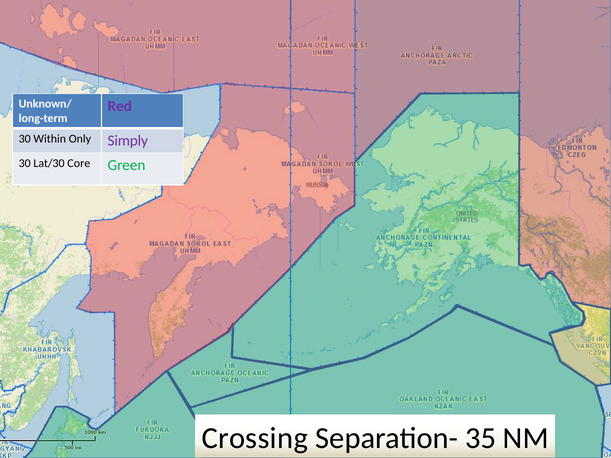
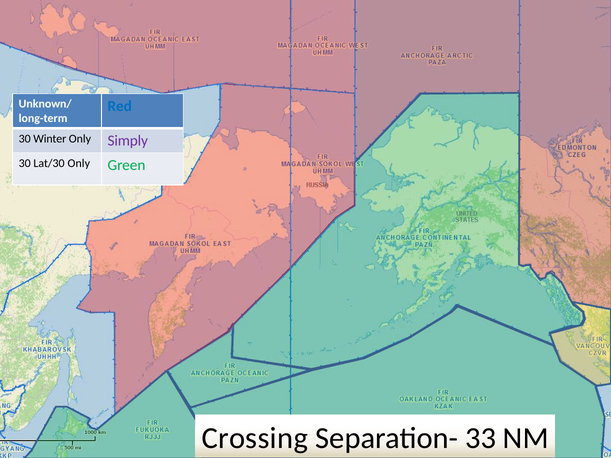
Red colour: purple -> blue
Within: Within -> Winter
Lat/30 Core: Core -> Only
35: 35 -> 33
